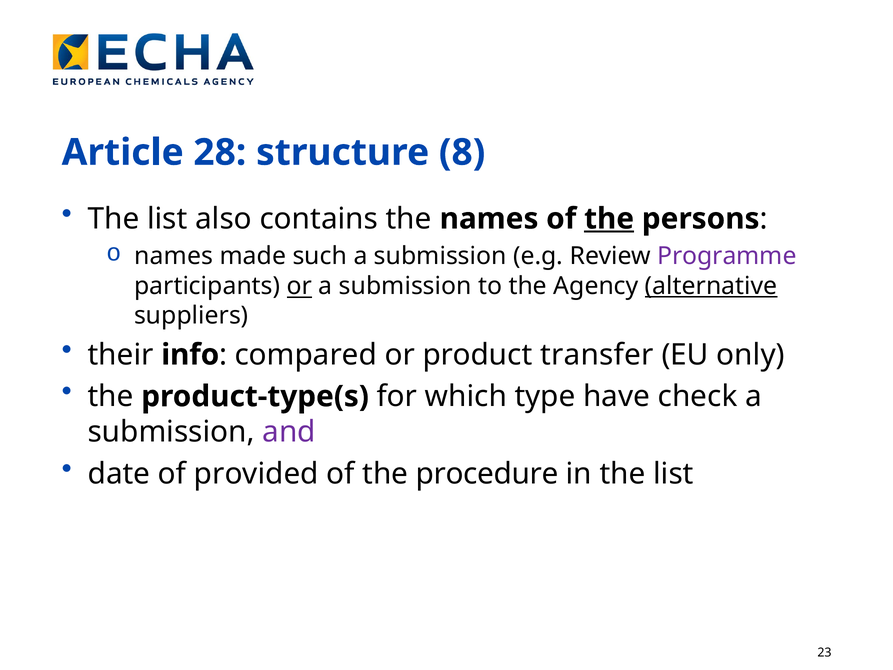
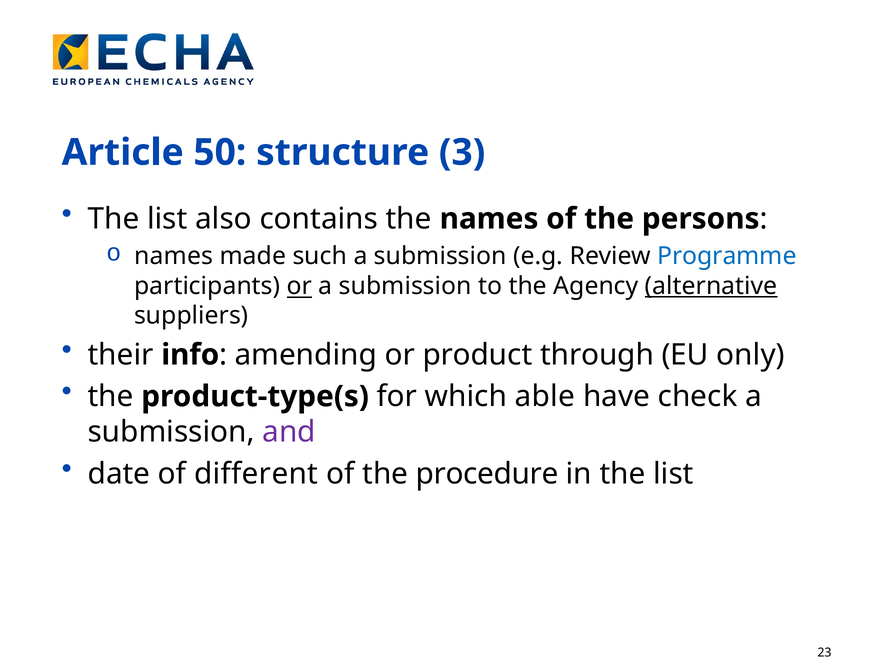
28: 28 -> 50
8: 8 -> 3
the at (609, 219) underline: present -> none
Programme colour: purple -> blue
compared: compared -> amending
transfer: transfer -> through
type: type -> able
provided: provided -> different
